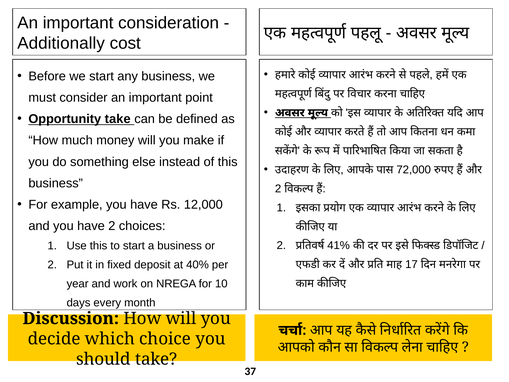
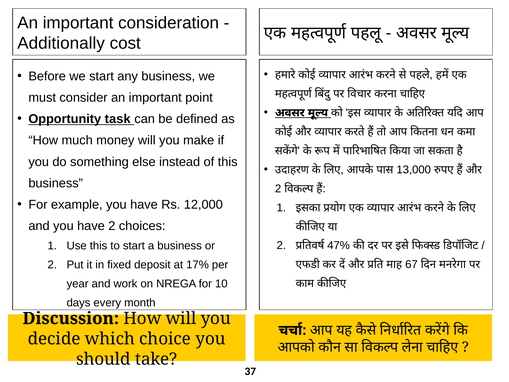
Opportunity take: take -> task
72,000: 72,000 -> 13,000
41%: 41% -> 47%
40%: 40% -> 17%
17: 17 -> 67
